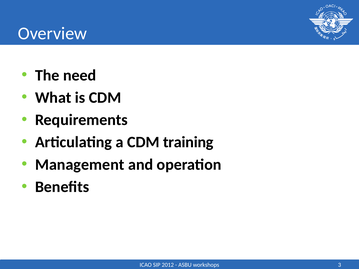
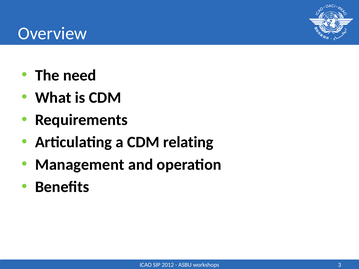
training: training -> relating
